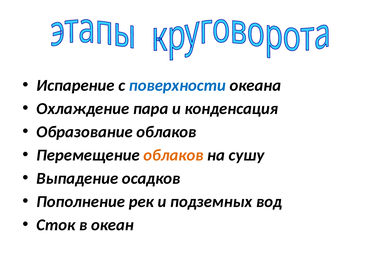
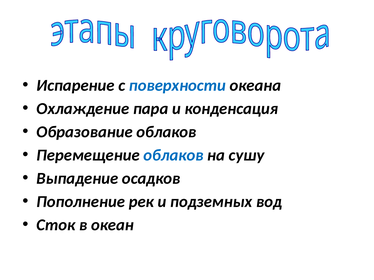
облаков at (173, 155) colour: orange -> blue
